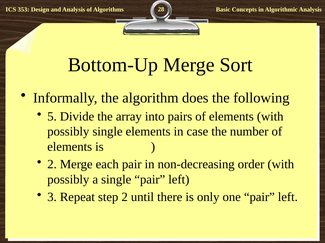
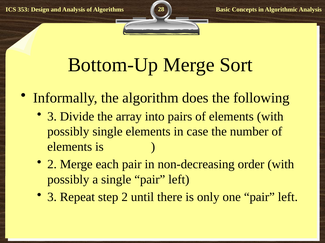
5 at (52, 117): 5 -> 3
